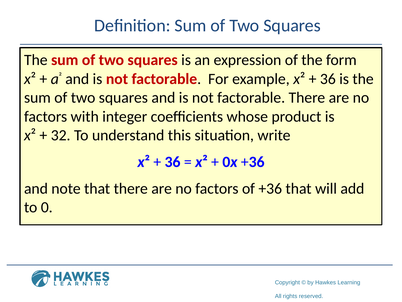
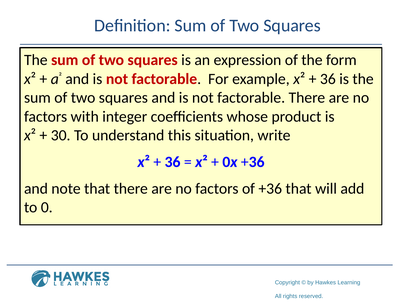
32: 32 -> 30
